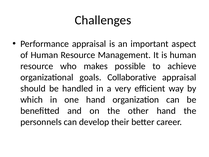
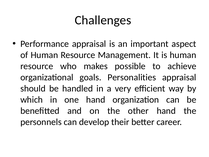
Collaborative: Collaborative -> Personalities
